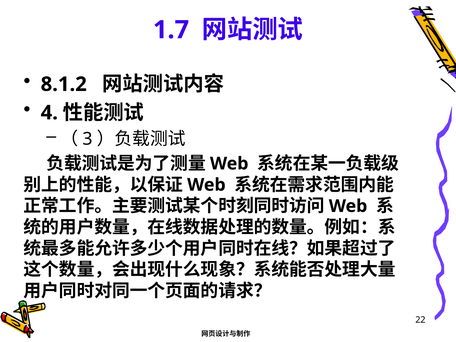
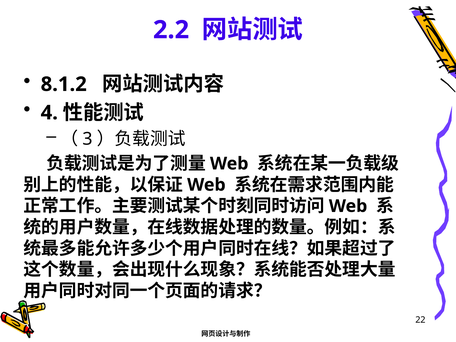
1.7: 1.7 -> 2.2
